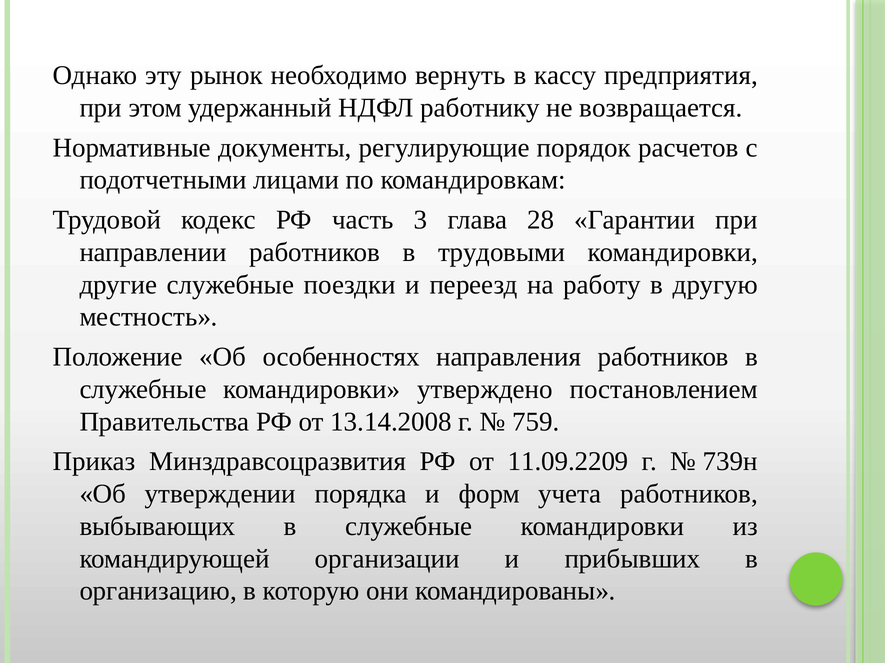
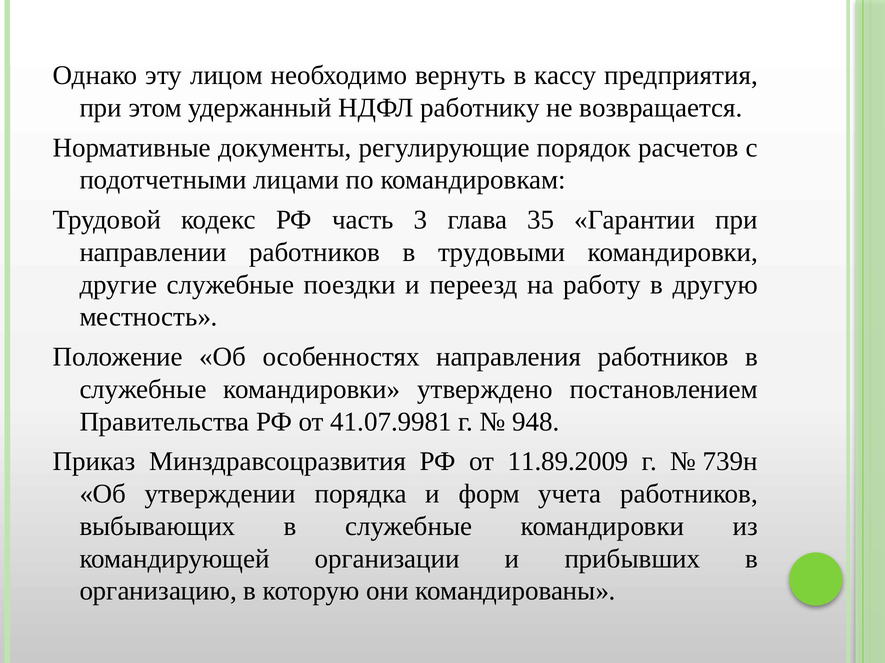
рынок: рынок -> лицом
28: 28 -> 35
13.14.2008: 13.14.2008 -> 41.07.9981
759: 759 -> 948
11.09.2209: 11.09.2209 -> 11.89.2009
